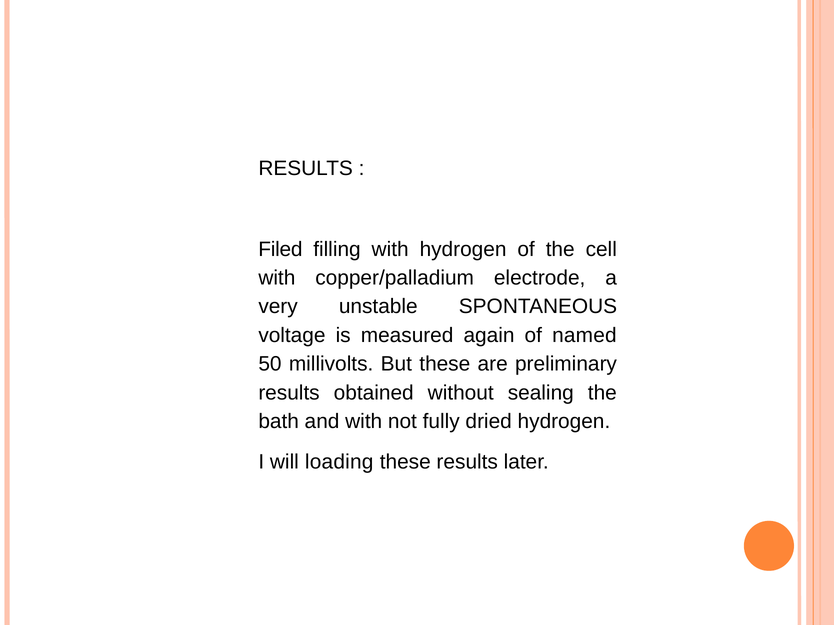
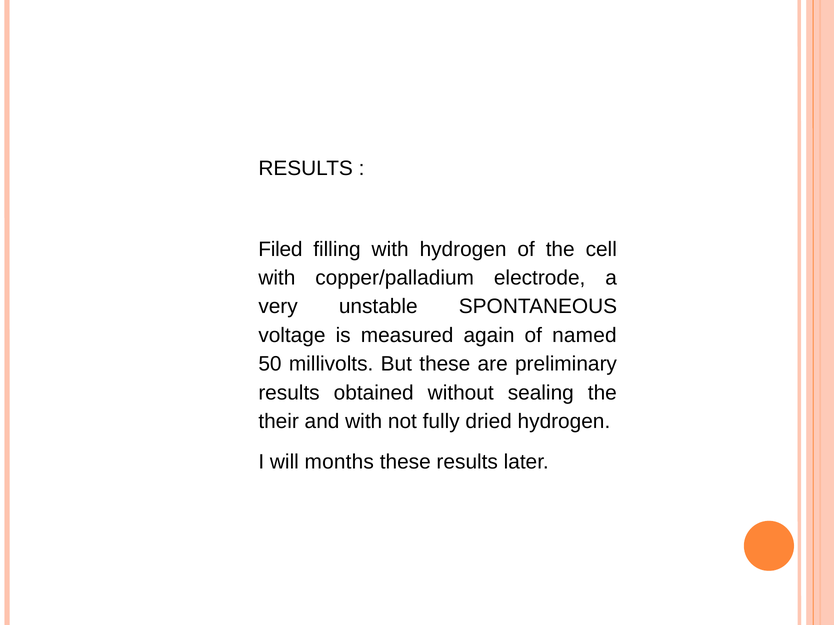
bath: bath -> their
loading: loading -> months
